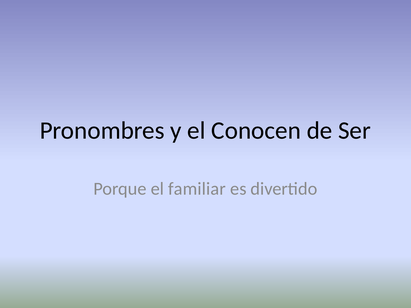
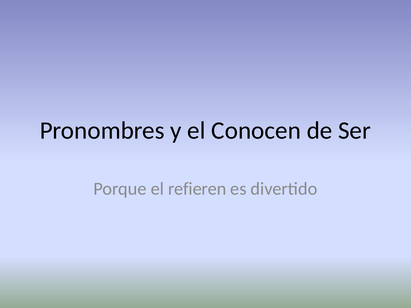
familiar: familiar -> refieren
